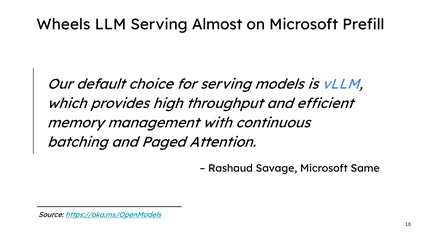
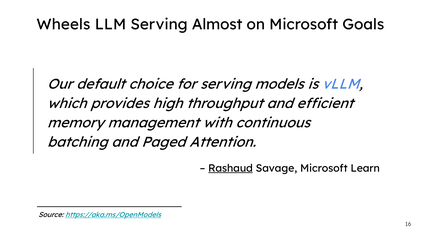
Prefill: Prefill -> Goals
Rashaud underline: none -> present
Same: Same -> Learn
